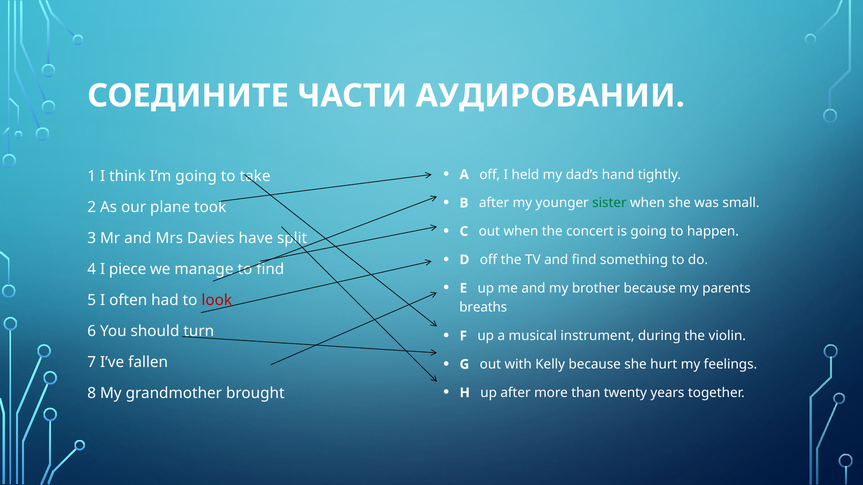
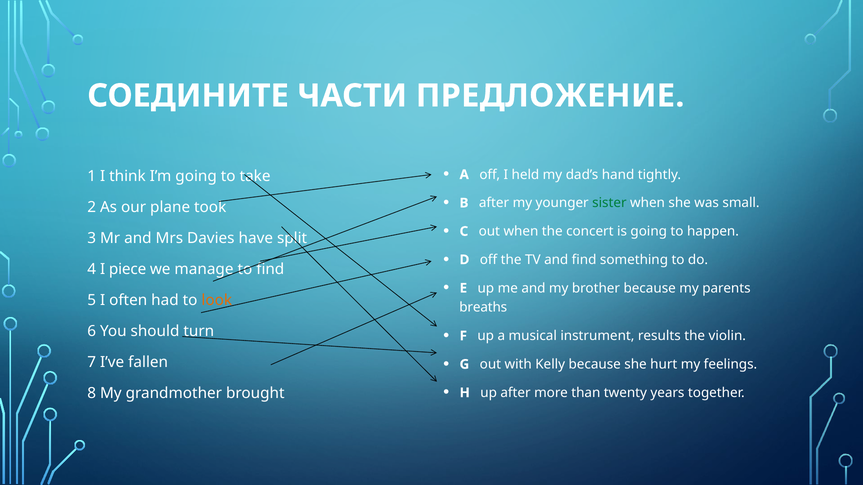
АУДИРОВАНИИ: АУДИРОВАНИИ -> ПРЕДЛОЖЕНИЕ
look colour: red -> orange
during: during -> results
